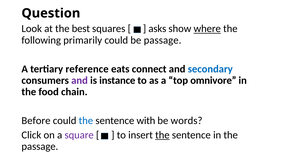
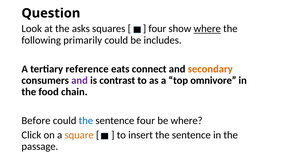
best: best -> asks
asks at (157, 29): asks -> four
be passage: passage -> includes
secondary colour: blue -> orange
instance: instance -> contrast
sentence with: with -> four
be words: words -> where
square colour: purple -> orange
the at (162, 135) underline: present -> none
